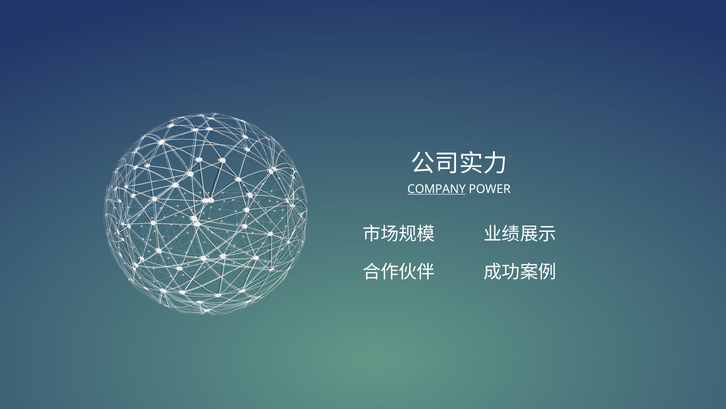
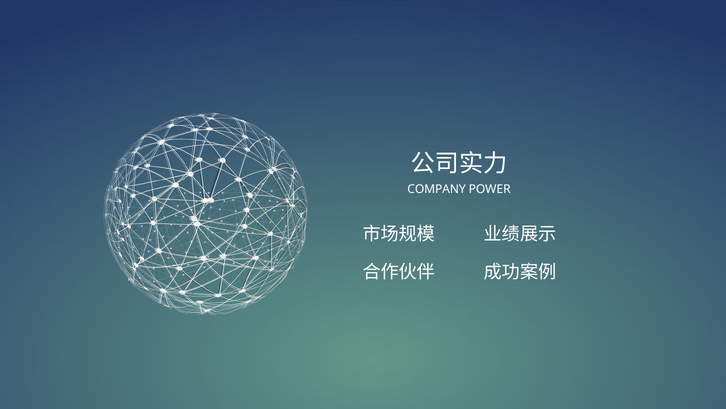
COMPANY underline: present -> none
